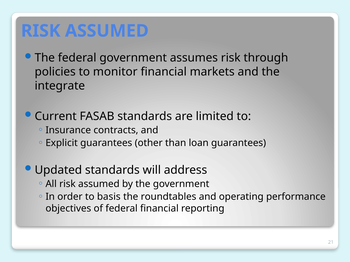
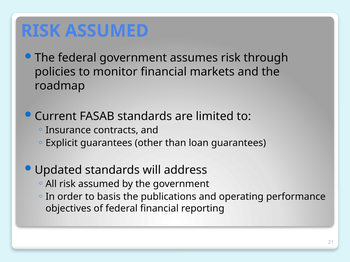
integrate: integrate -> roadmap
roundtables: roundtables -> publications
